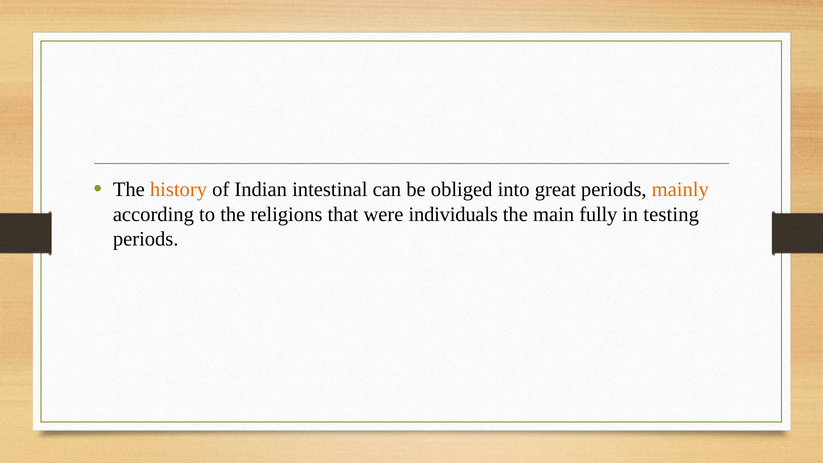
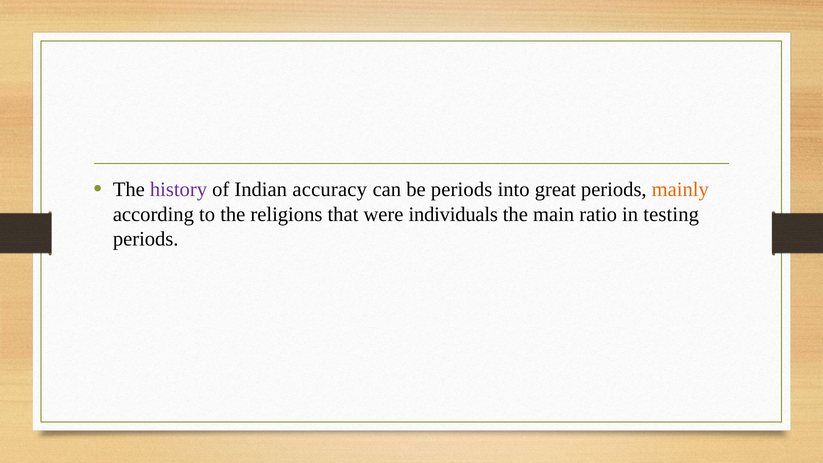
history colour: orange -> purple
intestinal: intestinal -> accuracy
be obliged: obliged -> periods
fully: fully -> ratio
